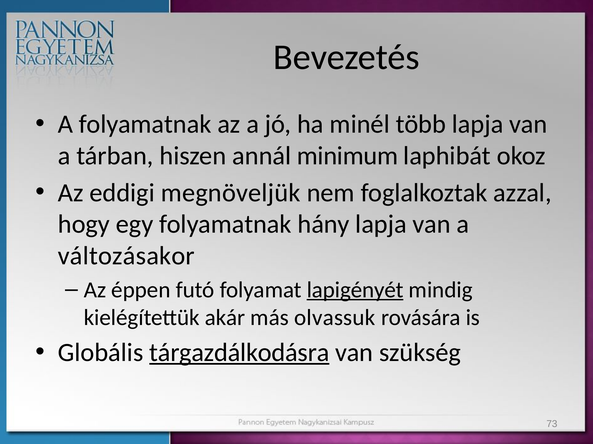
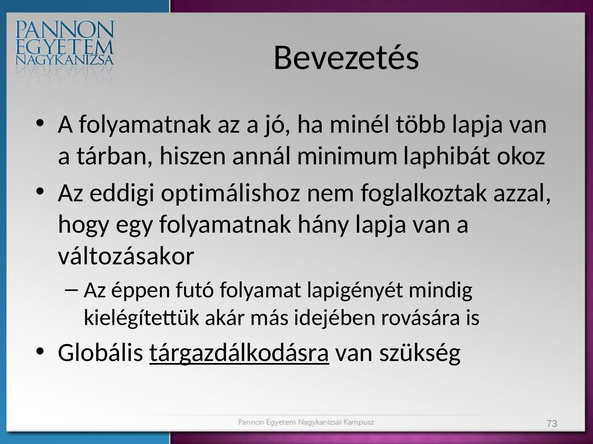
megnöveljük: megnöveljük -> optimálishoz
lapigényét underline: present -> none
olvassuk: olvassuk -> idejében
